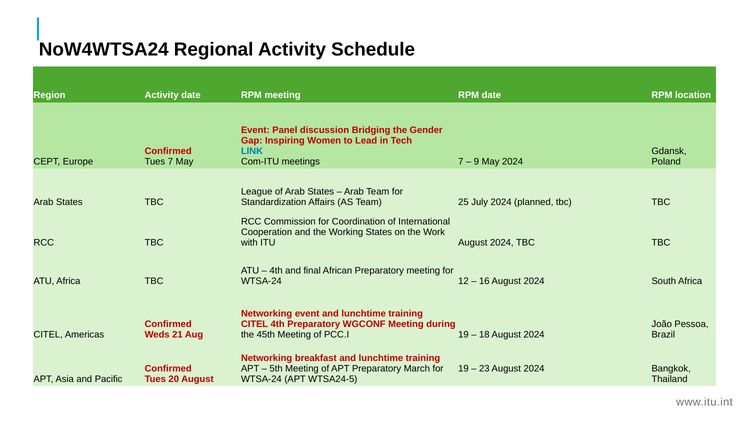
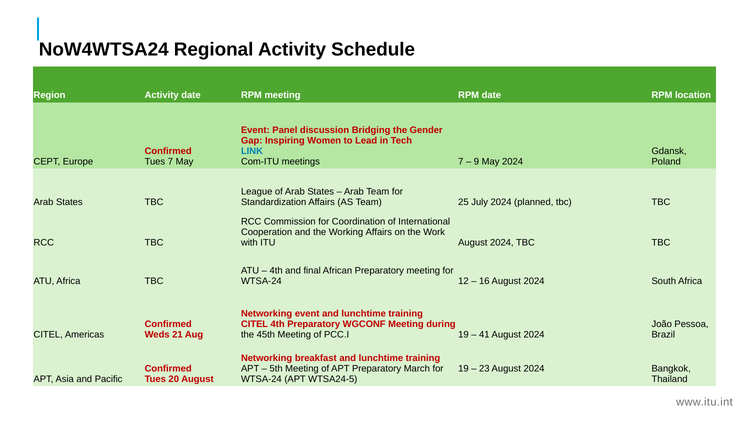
Working States: States -> Affairs
18: 18 -> 41
